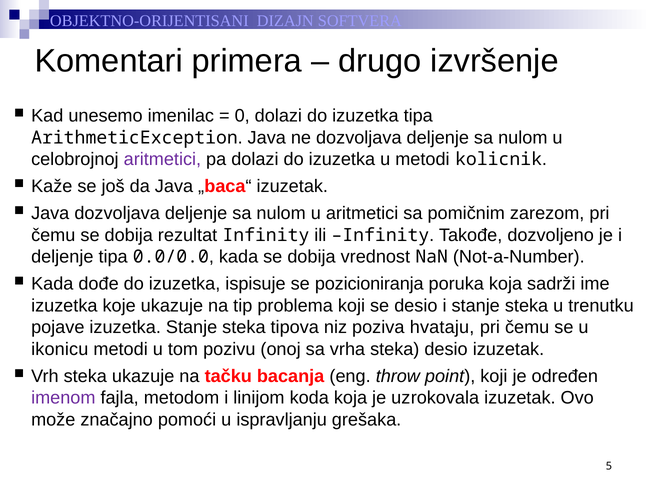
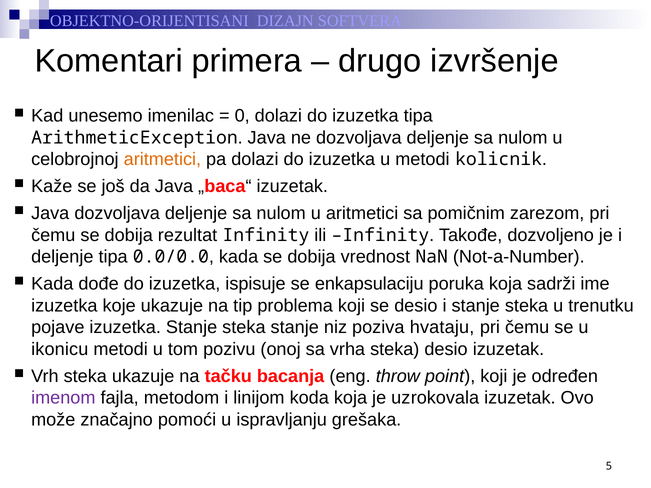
aritmetici at (162, 159) colour: purple -> orange
pozicioniranja: pozicioniranja -> enkapsulaciju
steka tipova: tipova -> stanje
